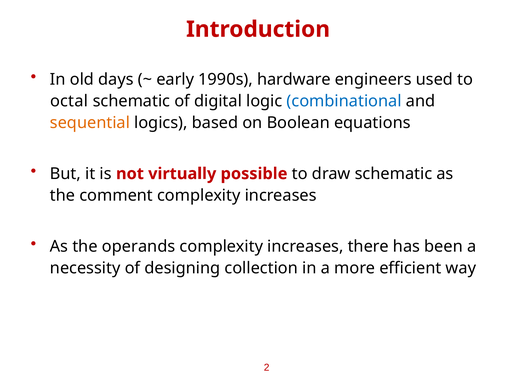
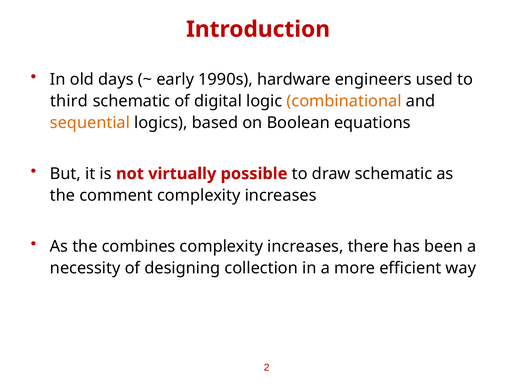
octal: octal -> third
combinational colour: blue -> orange
operands: operands -> combines
